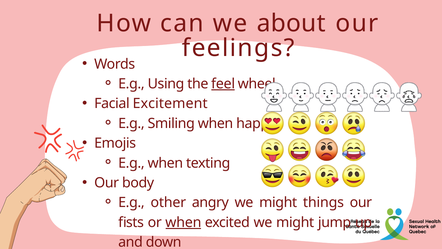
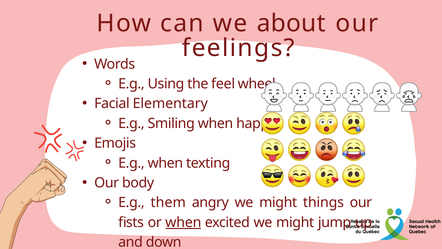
feel underline: present -> none
Excitement: Excitement -> Elementary
other: other -> them
